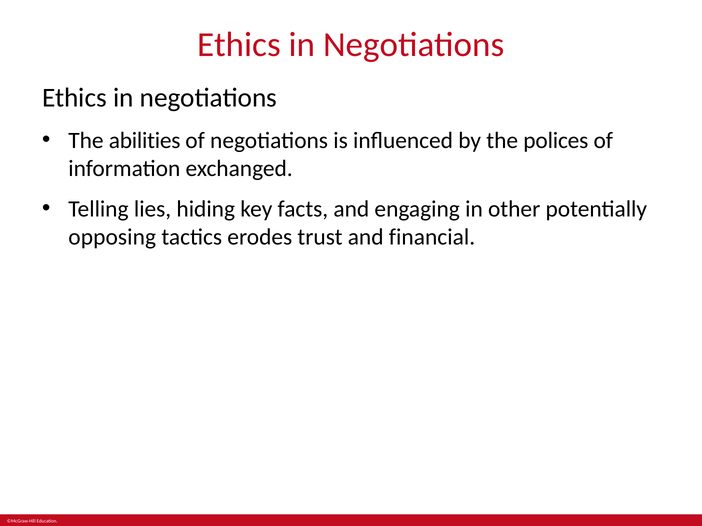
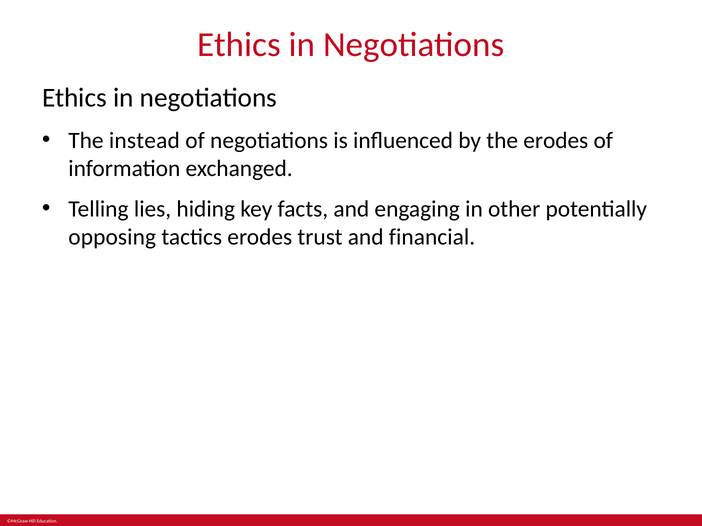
abilities: abilities -> instead
the polices: polices -> erodes
